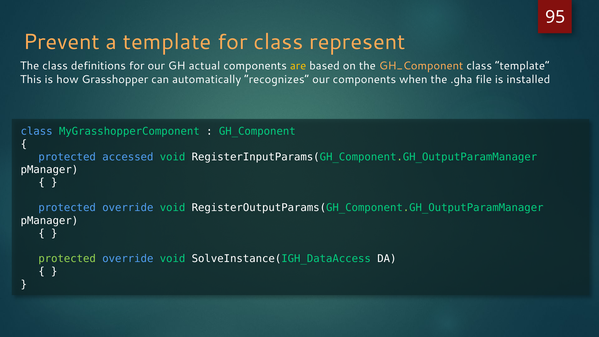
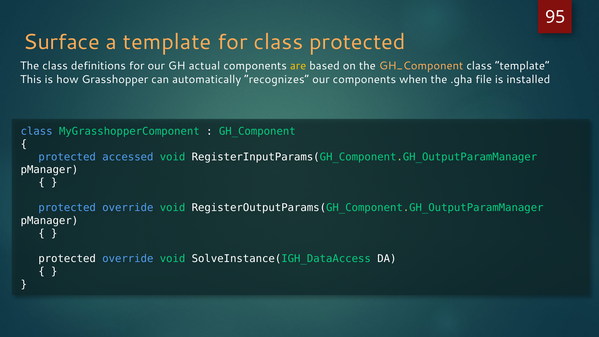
Prevent: Prevent -> Surface
class represent: represent -> protected
protected at (67, 259) colour: light green -> white
